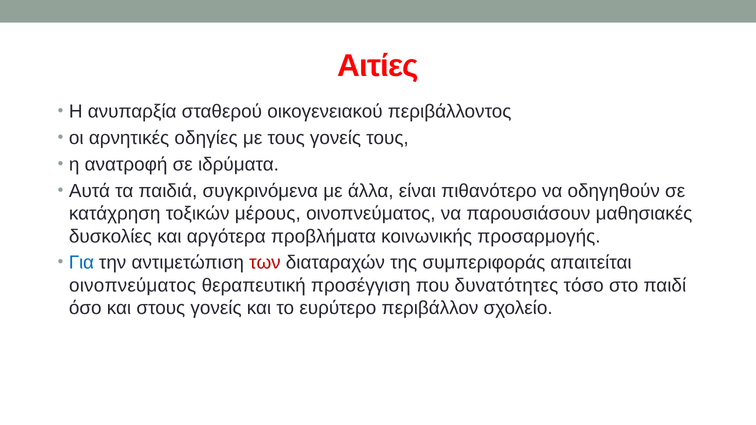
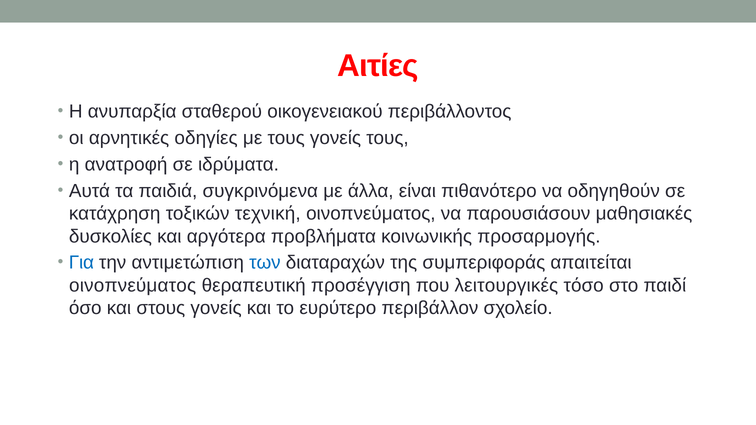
μέρους: μέρους -> τεχνική
των colour: red -> blue
δυνατότητες: δυνατότητες -> λειτουργικές
